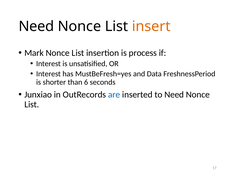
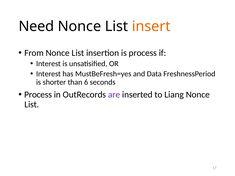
Mark: Mark -> From
Junxiao at (38, 95): Junxiao -> Process
are colour: blue -> purple
to Need: Need -> Liang
